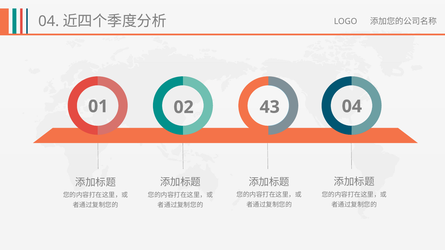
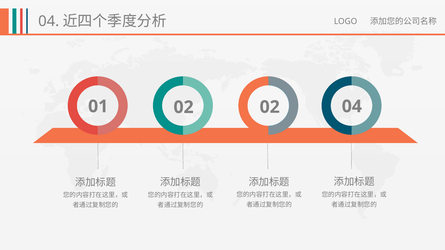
01 43: 43 -> 02
